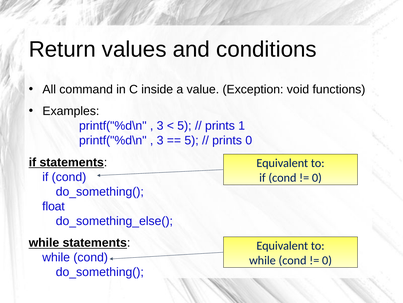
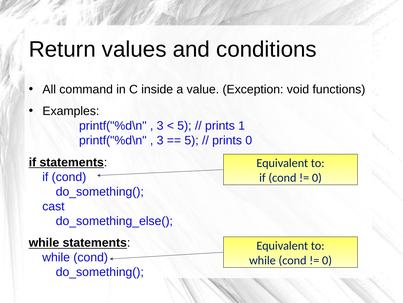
float: float -> cast
